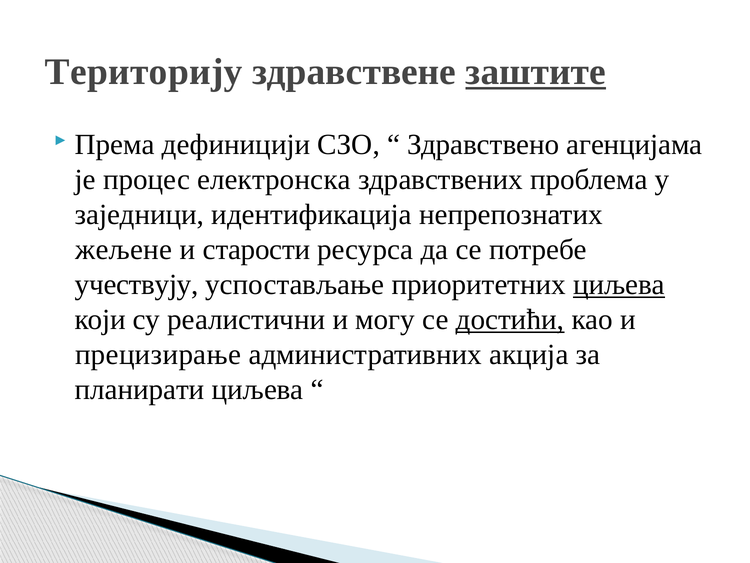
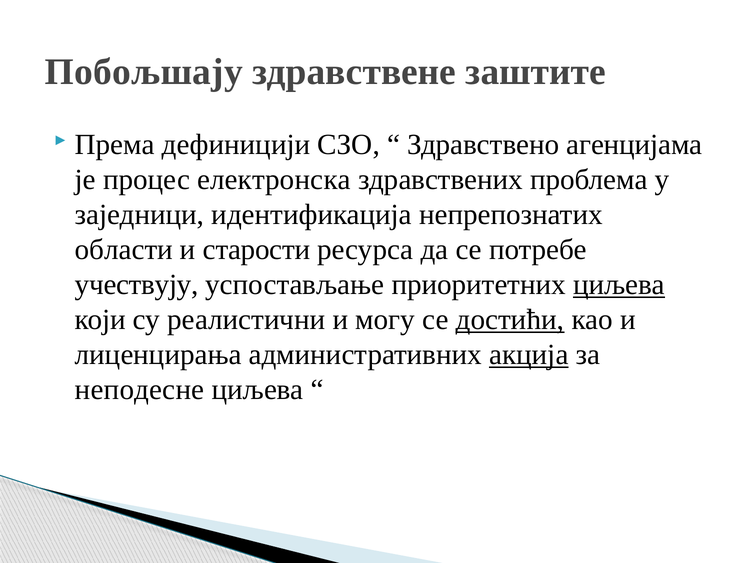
Територију: Територију -> Побољшају
заштите underline: present -> none
жељене: жељене -> области
прецизирање: прецизирање -> лиценцирања
акција underline: none -> present
планирати: планирати -> неподесне
